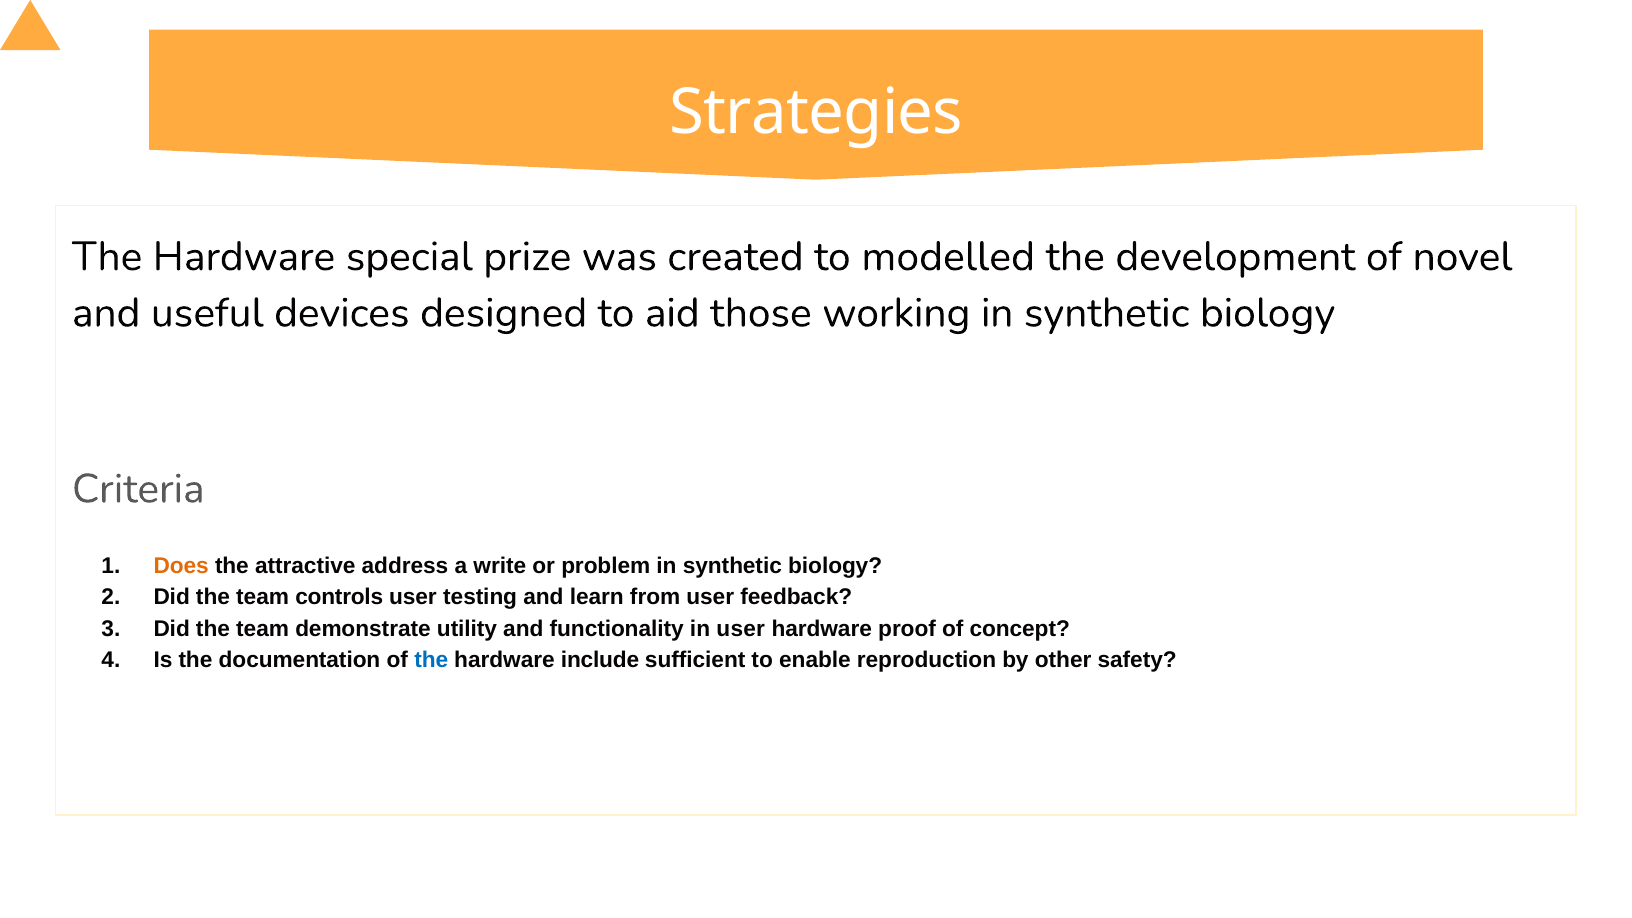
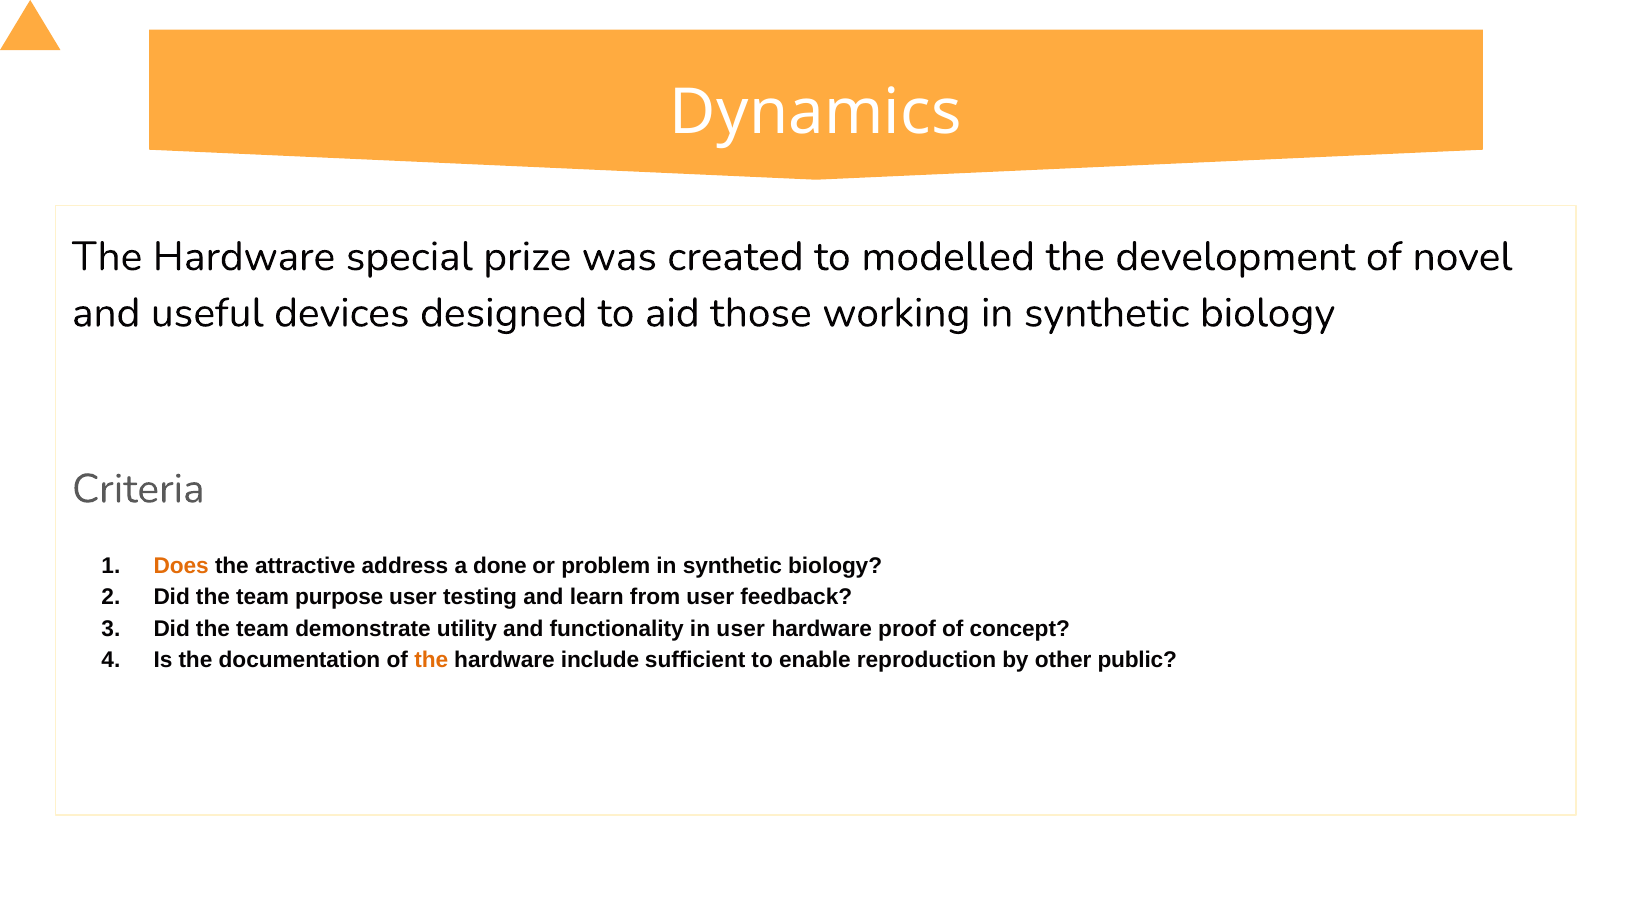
Strategies: Strategies -> Dynamics
write: write -> done
controls: controls -> purpose
the at (431, 660) colour: blue -> orange
safety: safety -> public
